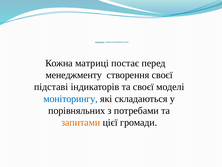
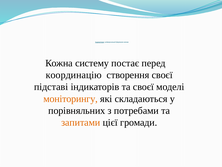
матриці: матриці -> систему
менеджменту: менеджменту -> координацію
моніторингу colour: blue -> orange
